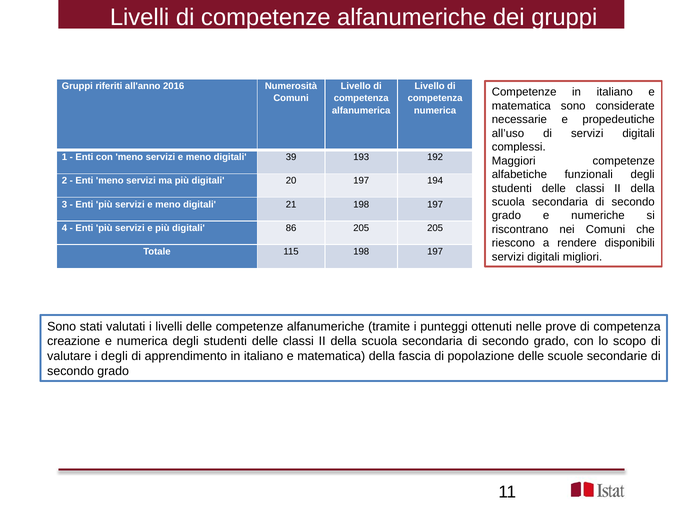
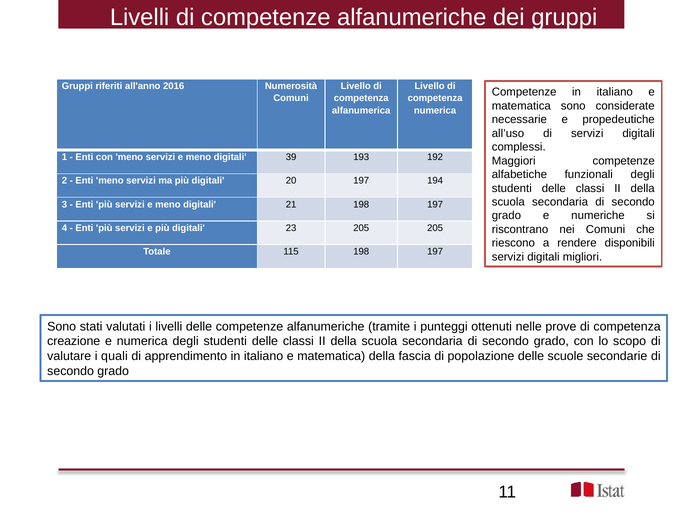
86: 86 -> 23
i degli: degli -> quali
